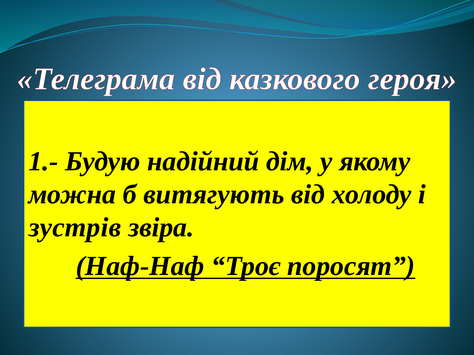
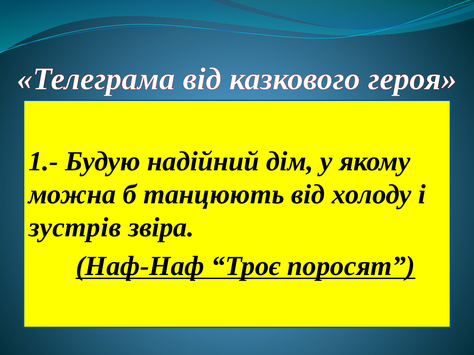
витягують: витягують -> танцюють
